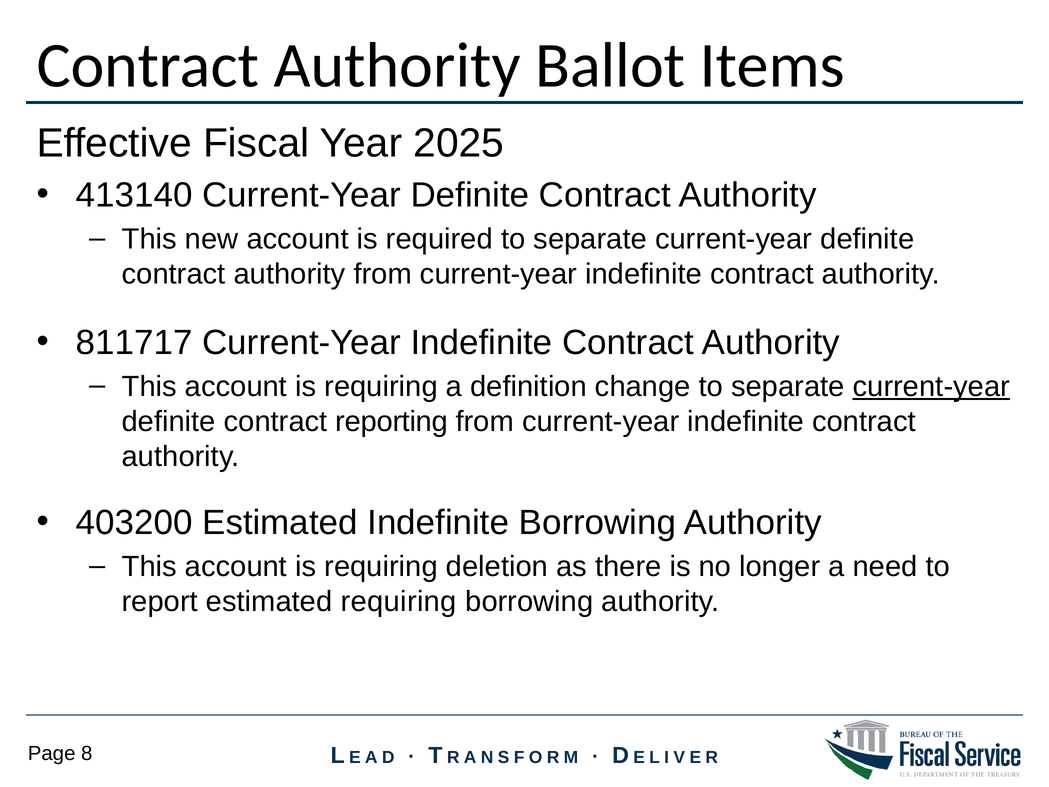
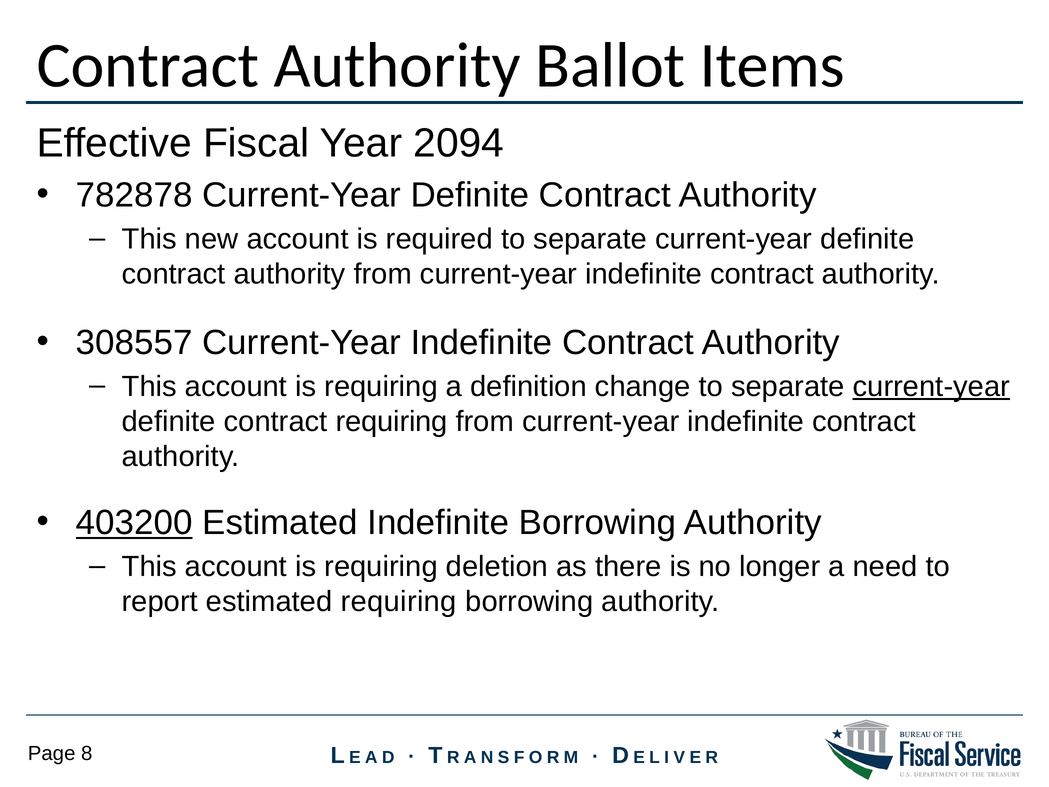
2025: 2025 -> 2094
413140: 413140 -> 782878
811717: 811717 -> 308557
contract reporting: reporting -> requiring
403200 underline: none -> present
